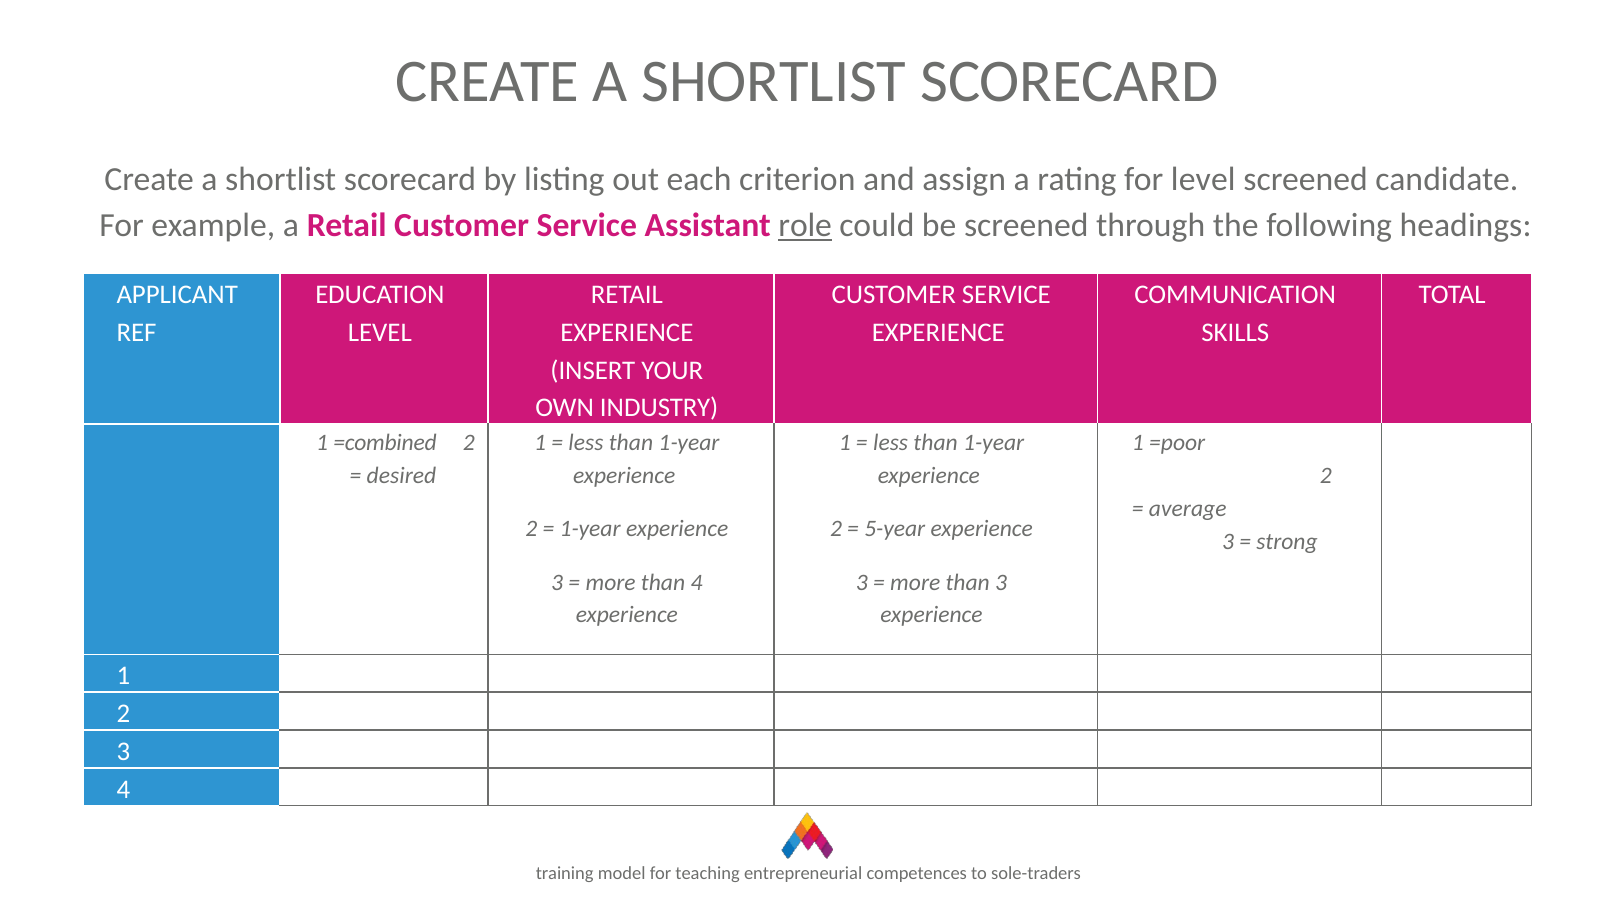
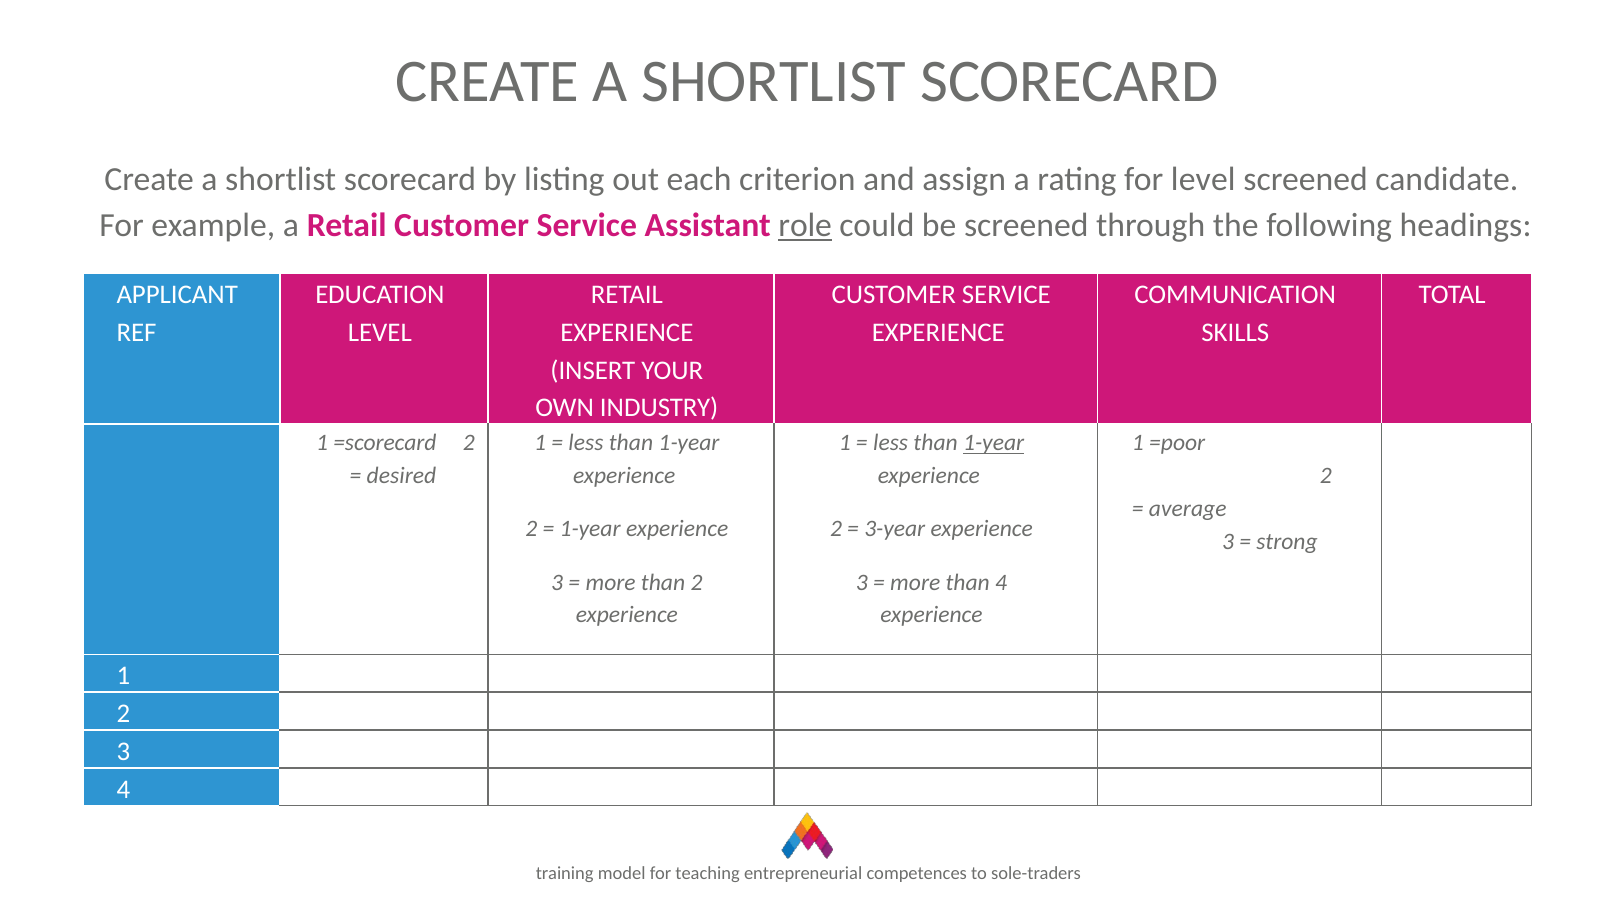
=combined: =combined -> =scorecard
1-year at (994, 443) underline: none -> present
5-year: 5-year -> 3-year
than 4: 4 -> 2
than 3: 3 -> 4
